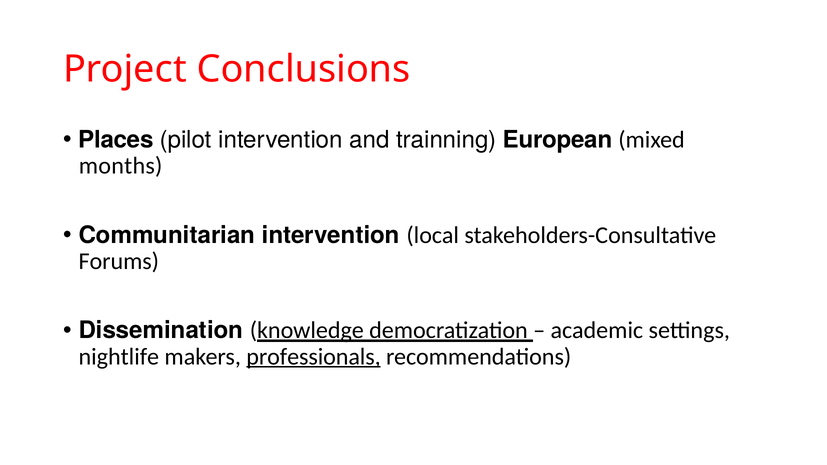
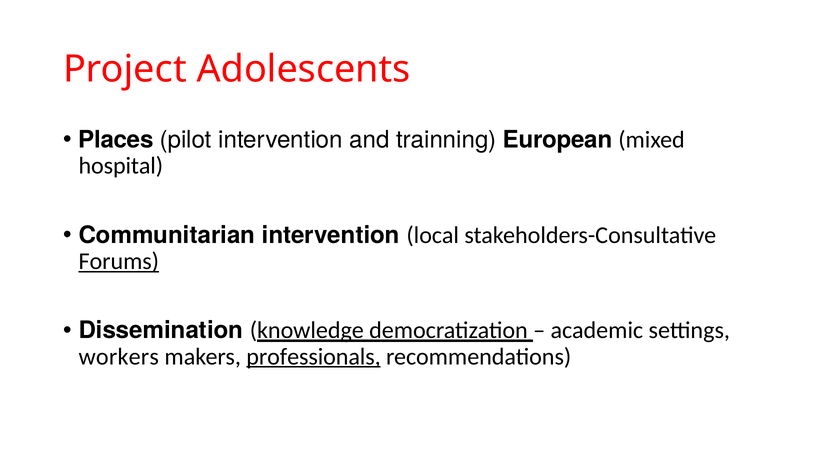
Conclusions: Conclusions -> Adolescents
months: months -> hospital
Forums underline: none -> present
nightlife: nightlife -> workers
